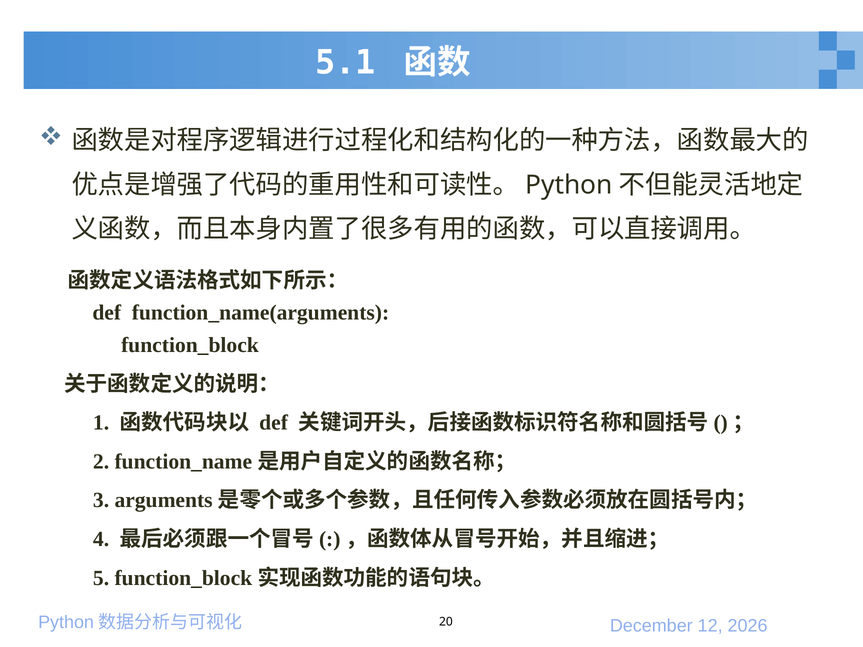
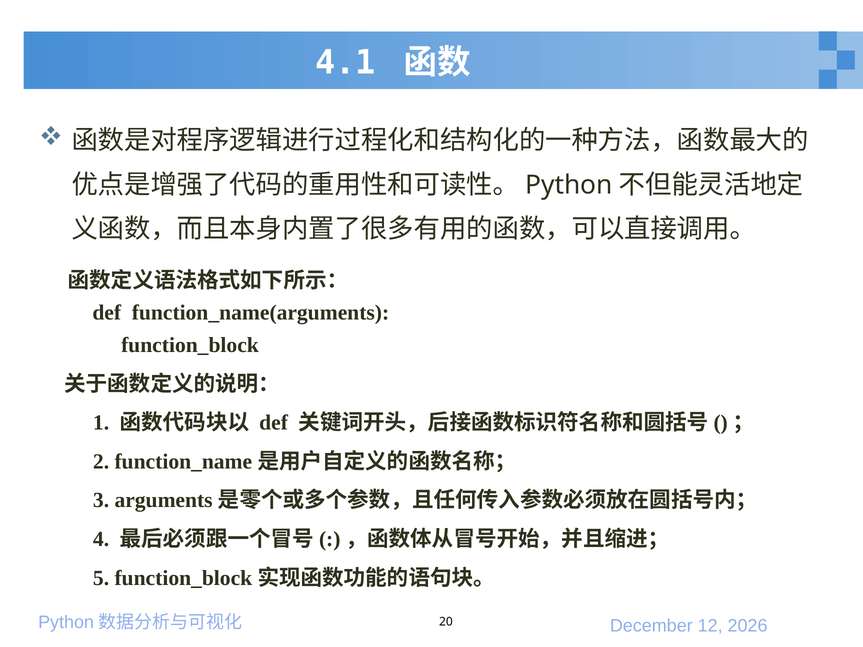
5.1: 5.1 -> 4.1
